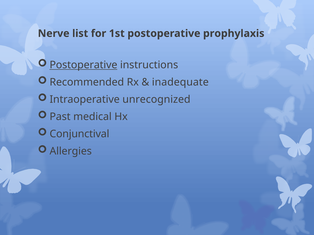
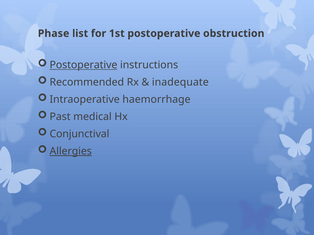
Nerve: Nerve -> Phase
prophylaxis: prophylaxis -> obstruction
unrecognized: unrecognized -> haemorrhage
Allergies underline: none -> present
